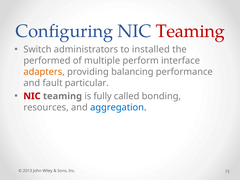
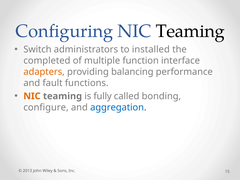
Teaming at (190, 31) colour: red -> black
performed: performed -> completed
perform: perform -> function
particular: particular -> functions
NIC at (32, 96) colour: red -> orange
resources: resources -> configure
